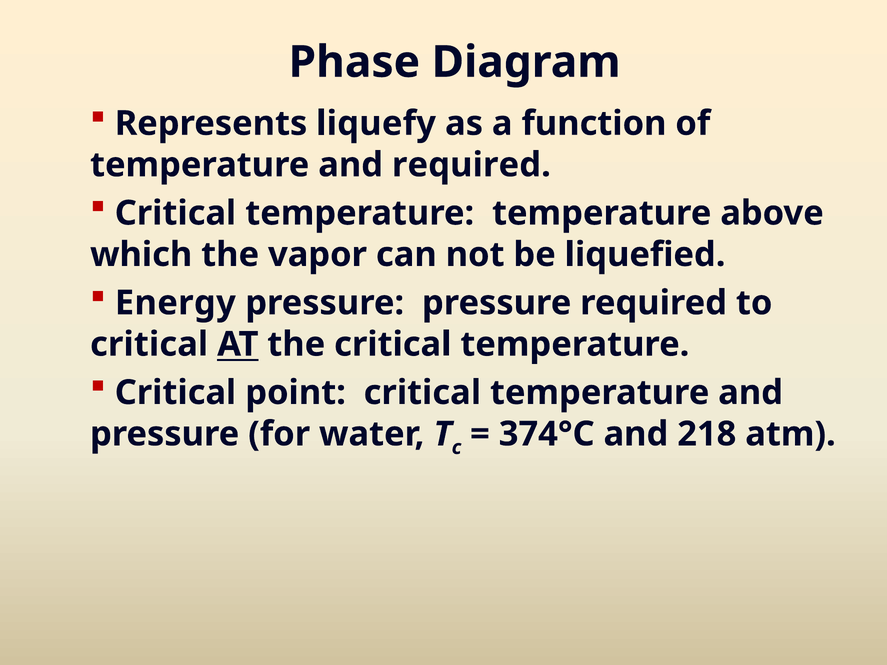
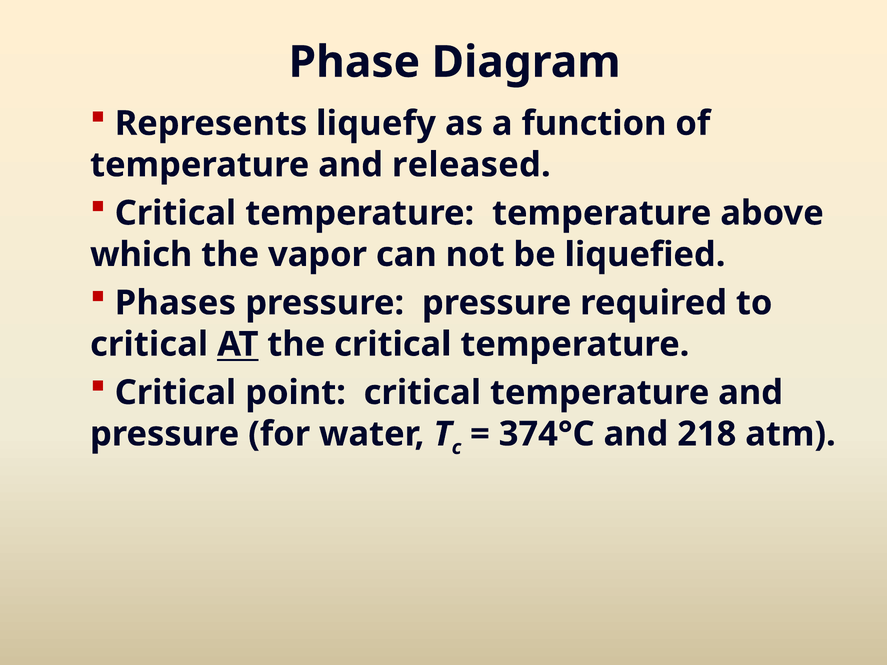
and required: required -> released
Energy: Energy -> Phases
